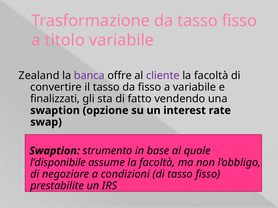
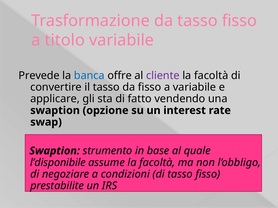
Zealand: Zealand -> Prevede
banca colour: purple -> blue
finalizzati: finalizzati -> applicare
